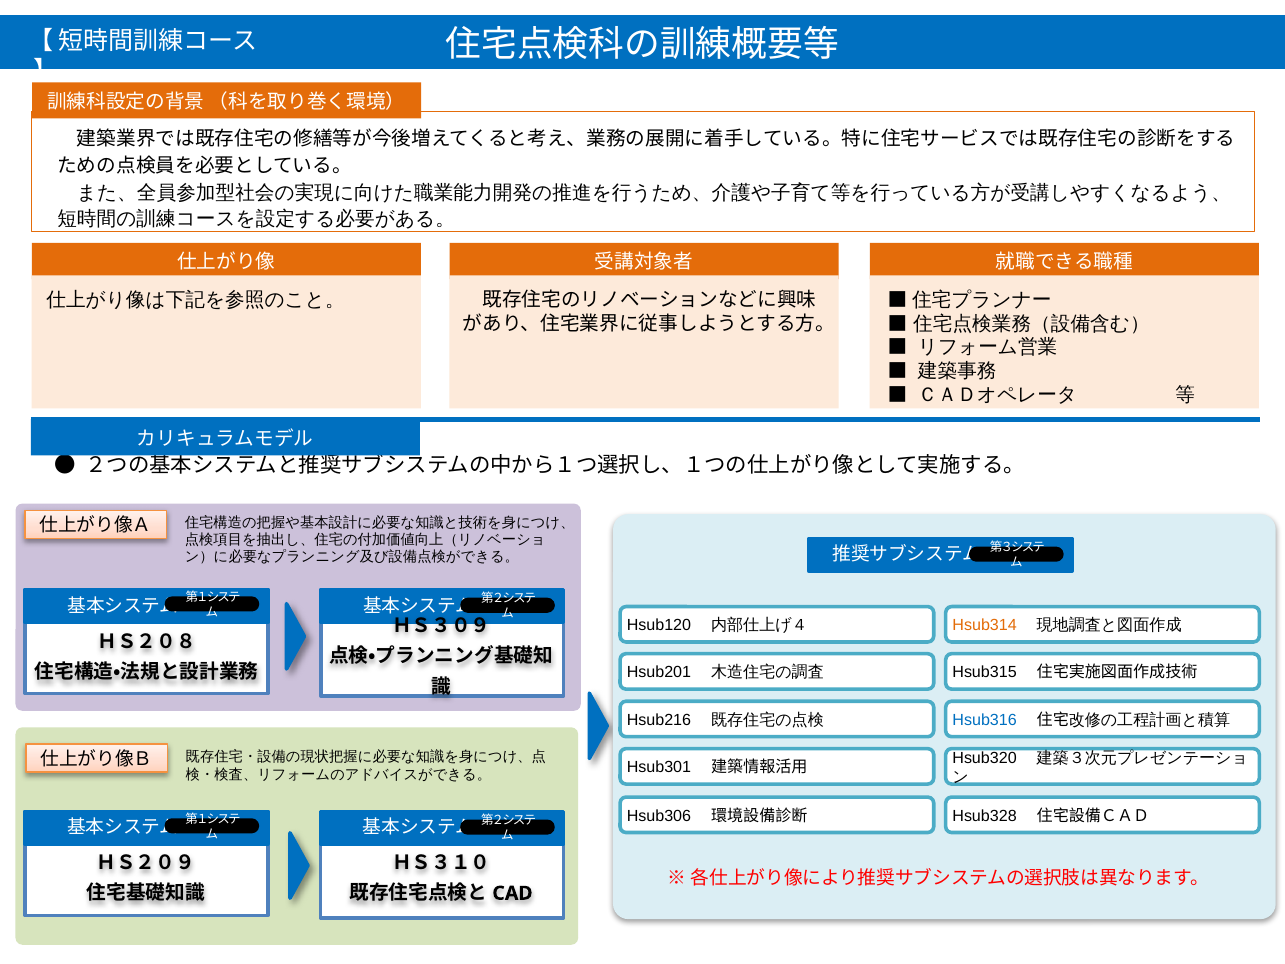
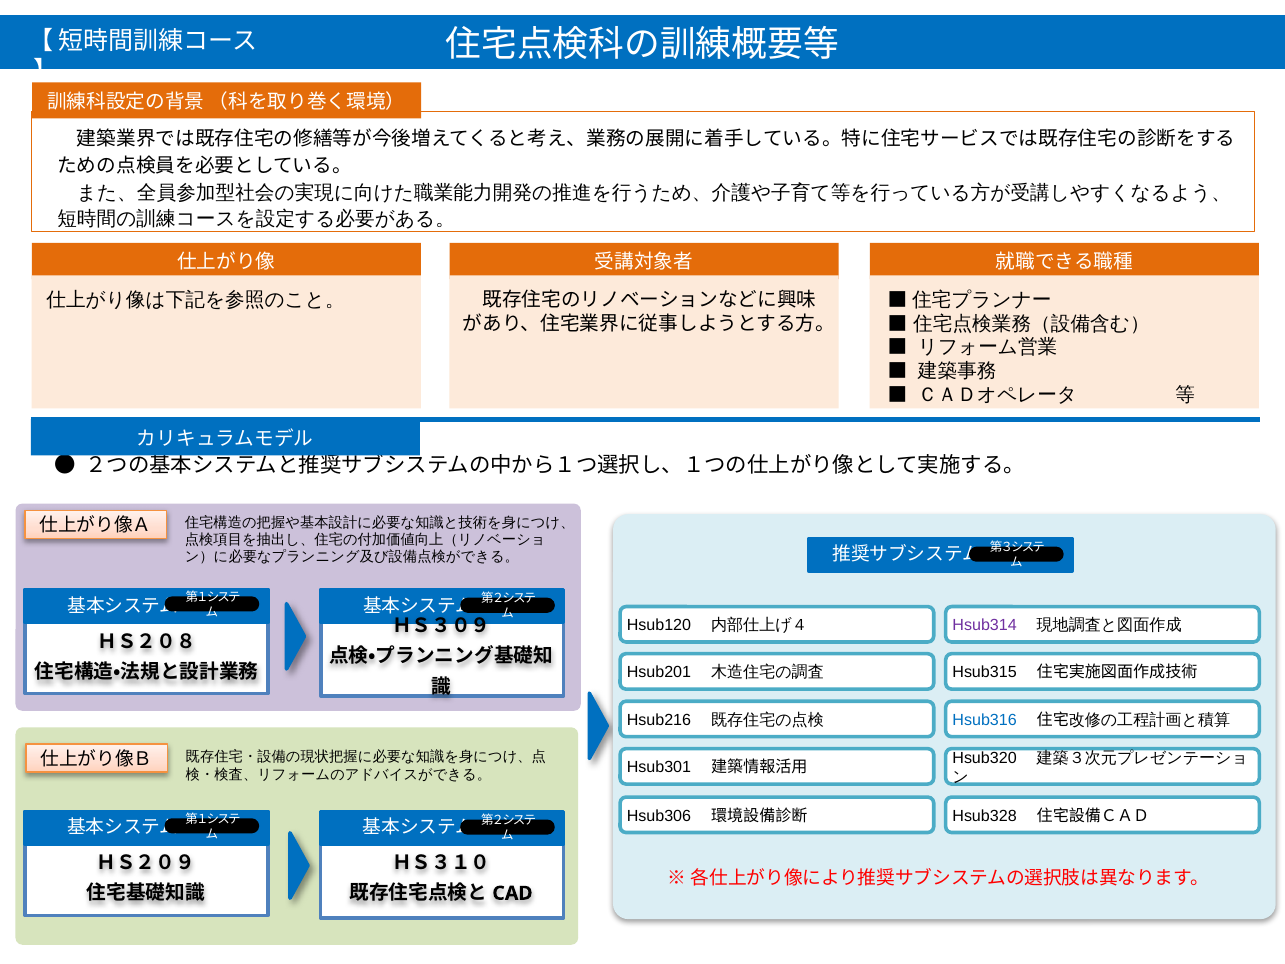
Hsub314 colour: orange -> purple
